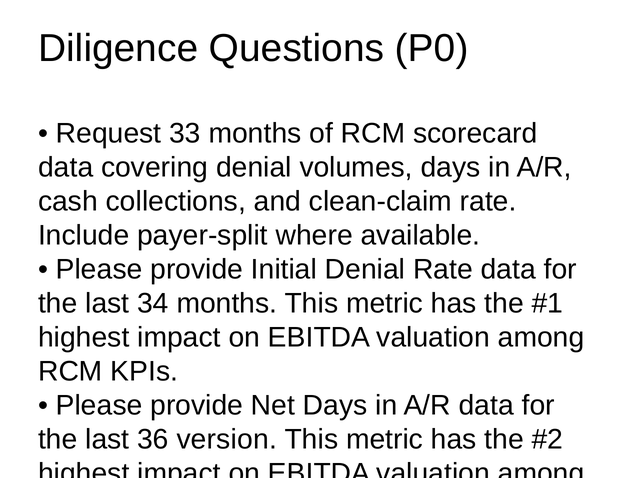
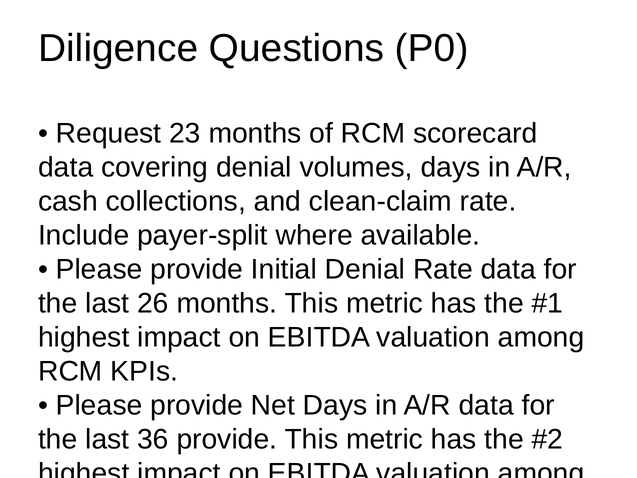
33: 33 -> 23
34: 34 -> 26
36 version: version -> provide
